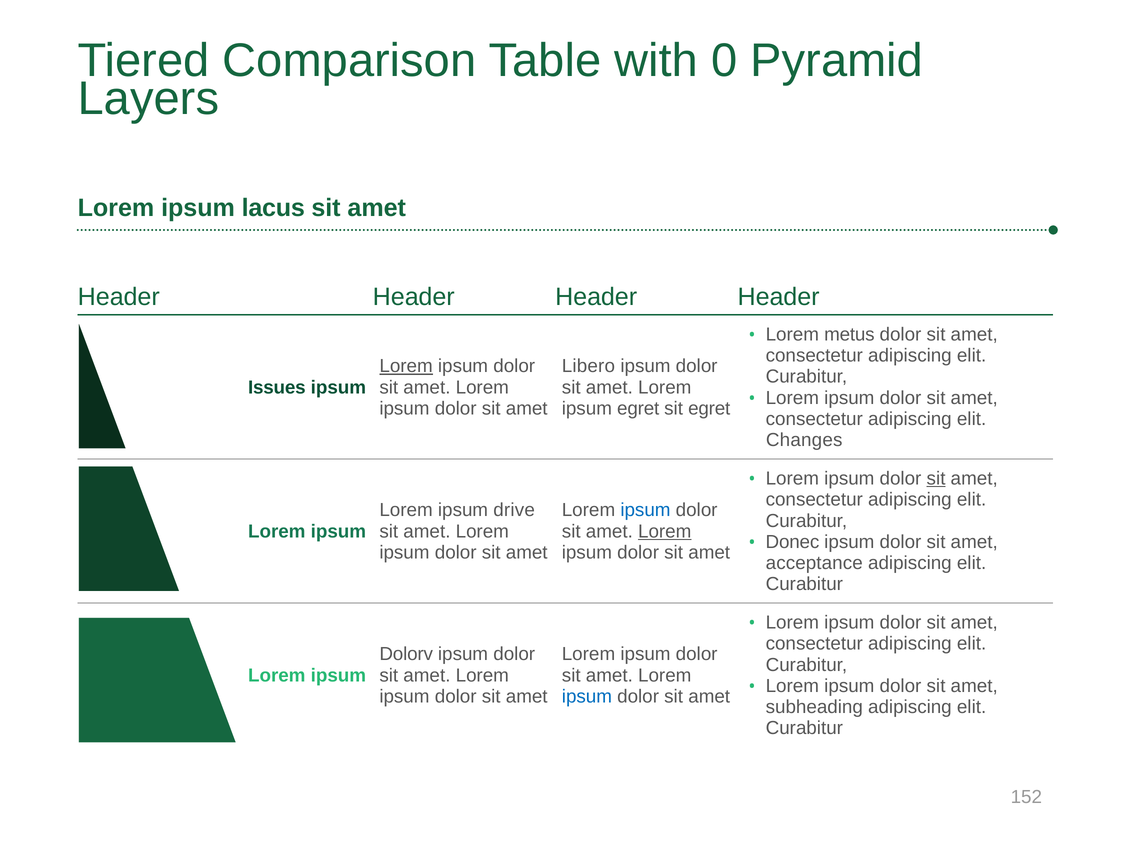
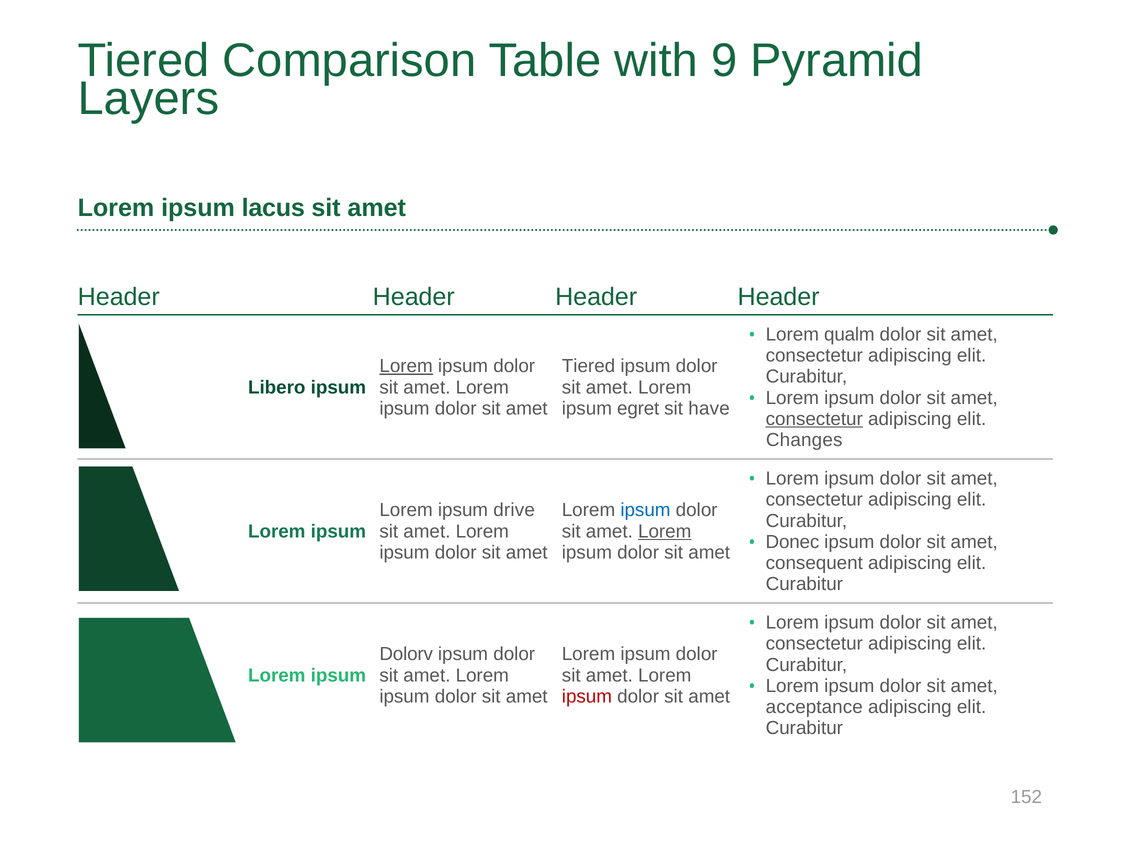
0: 0 -> 9
metus: metus -> qualm
Libero at (588, 366): Libero -> Tiered
Issues: Issues -> Libero
sit egret: egret -> have
consectetur at (814, 419) underline: none -> present
sit at (936, 478) underline: present -> none
acceptance: acceptance -> consequent
ipsum at (587, 696) colour: blue -> red
subheading: subheading -> acceptance
